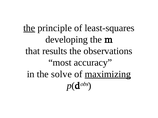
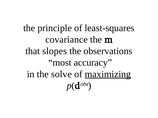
the at (29, 28) underline: present -> none
developing: developing -> covariance
results: results -> slopes
